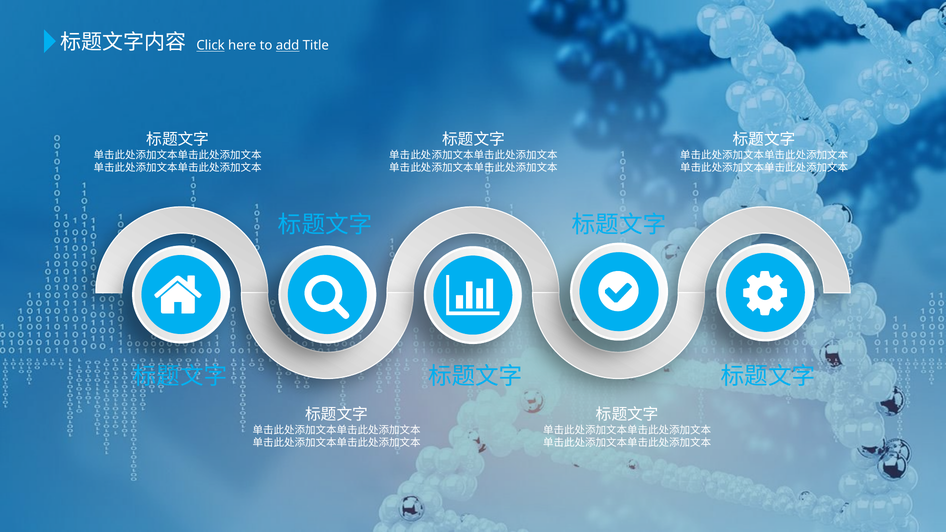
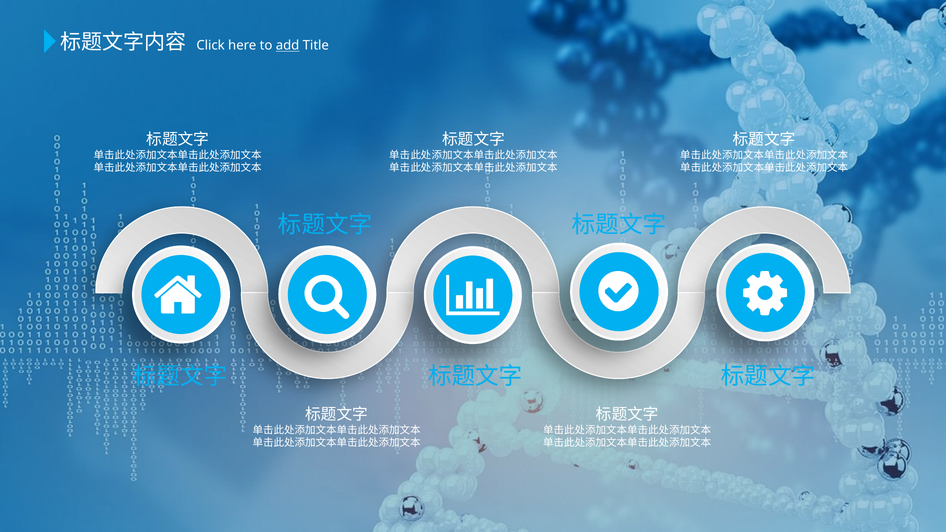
Click underline: present -> none
